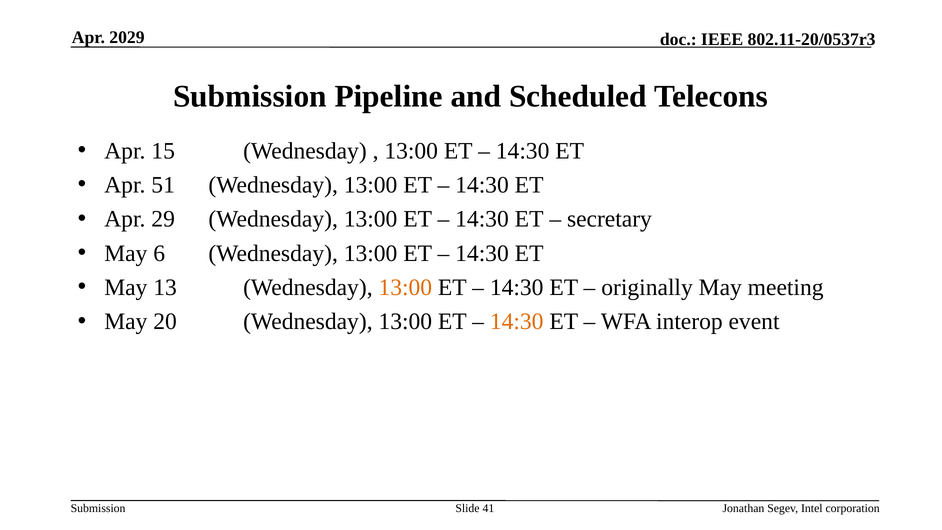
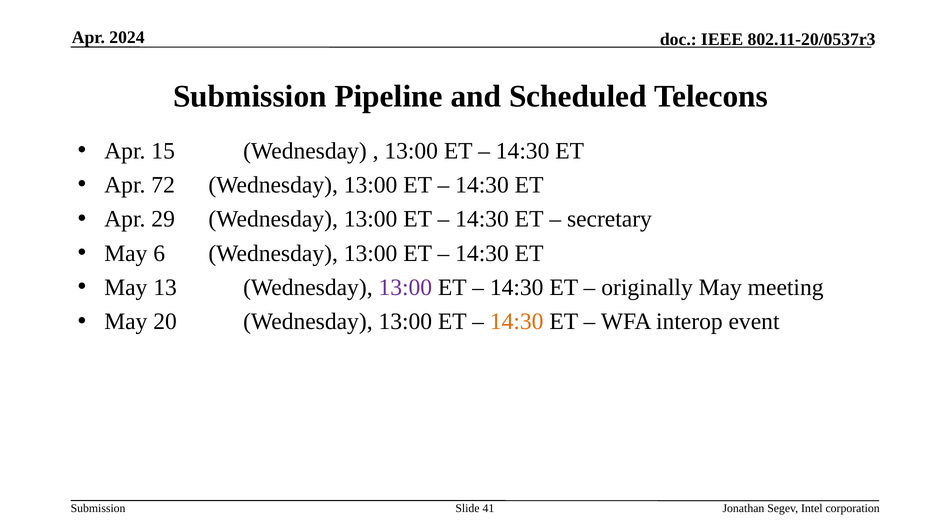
2029: 2029 -> 2024
51: 51 -> 72
13:00 at (405, 287) colour: orange -> purple
